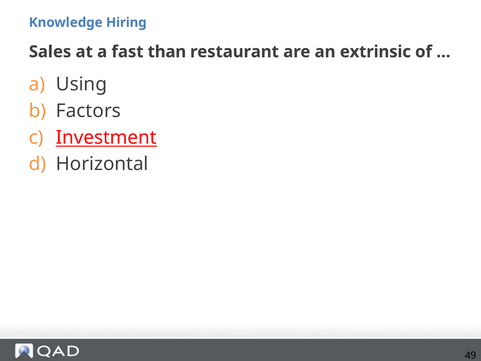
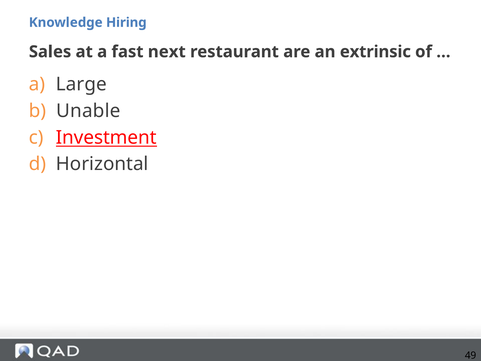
than: than -> next
Using: Using -> Large
Factors: Factors -> Unable
